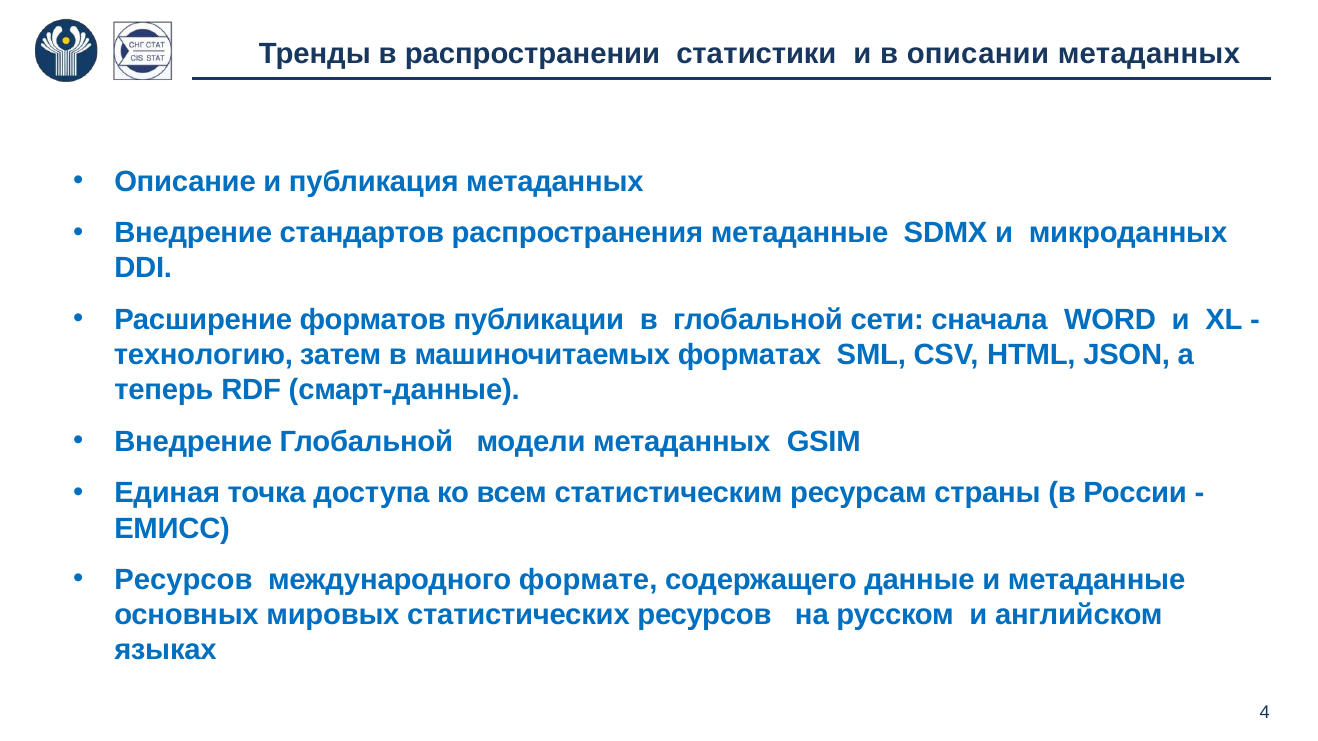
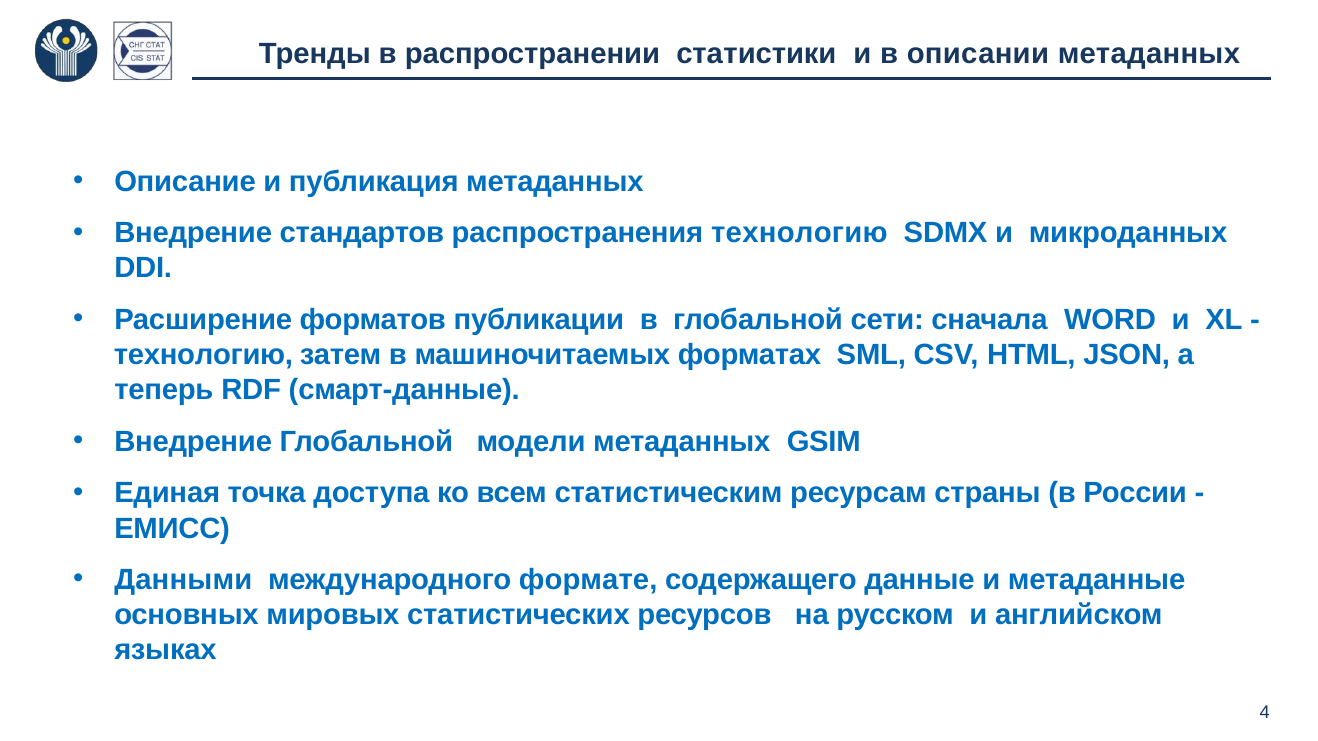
распространения метаданные: метаданные -> технологию
Ресурсов at (183, 580): Ресурсов -> Данными
